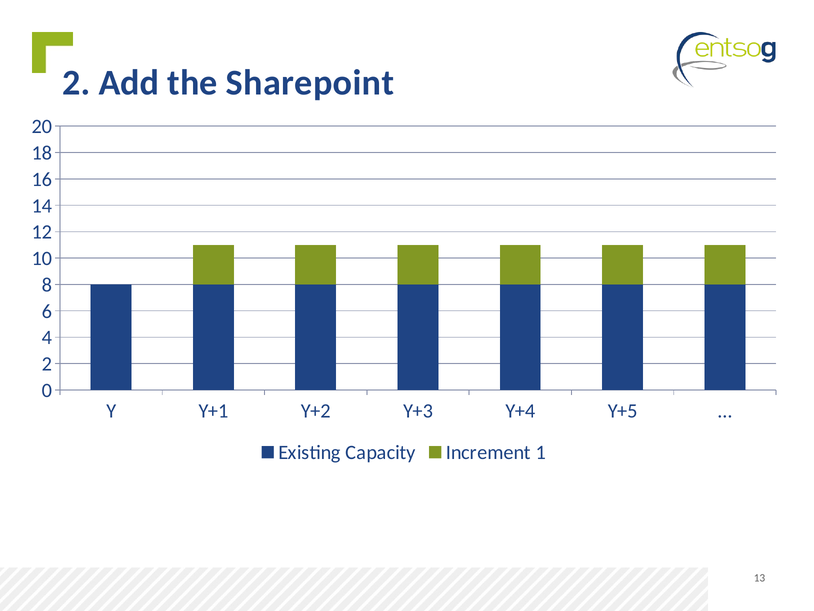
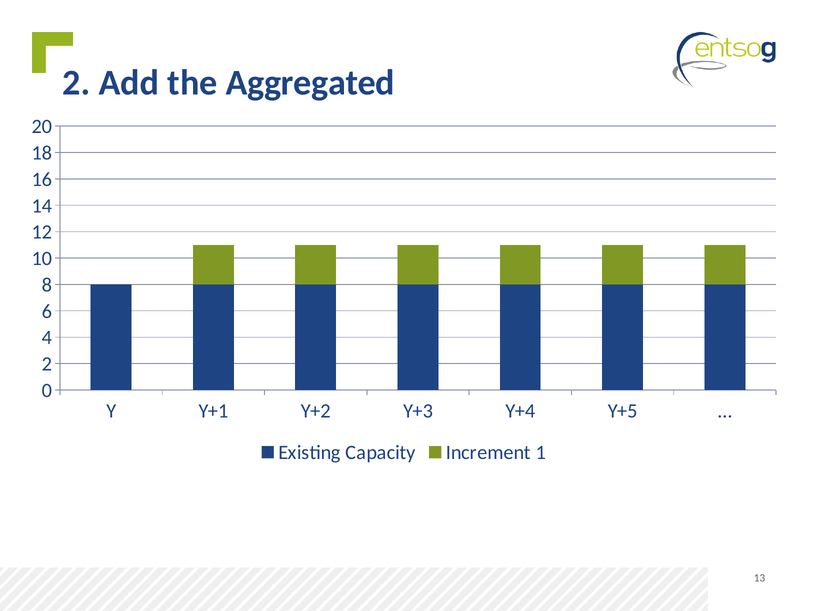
Sharepoint: Sharepoint -> Aggregated
